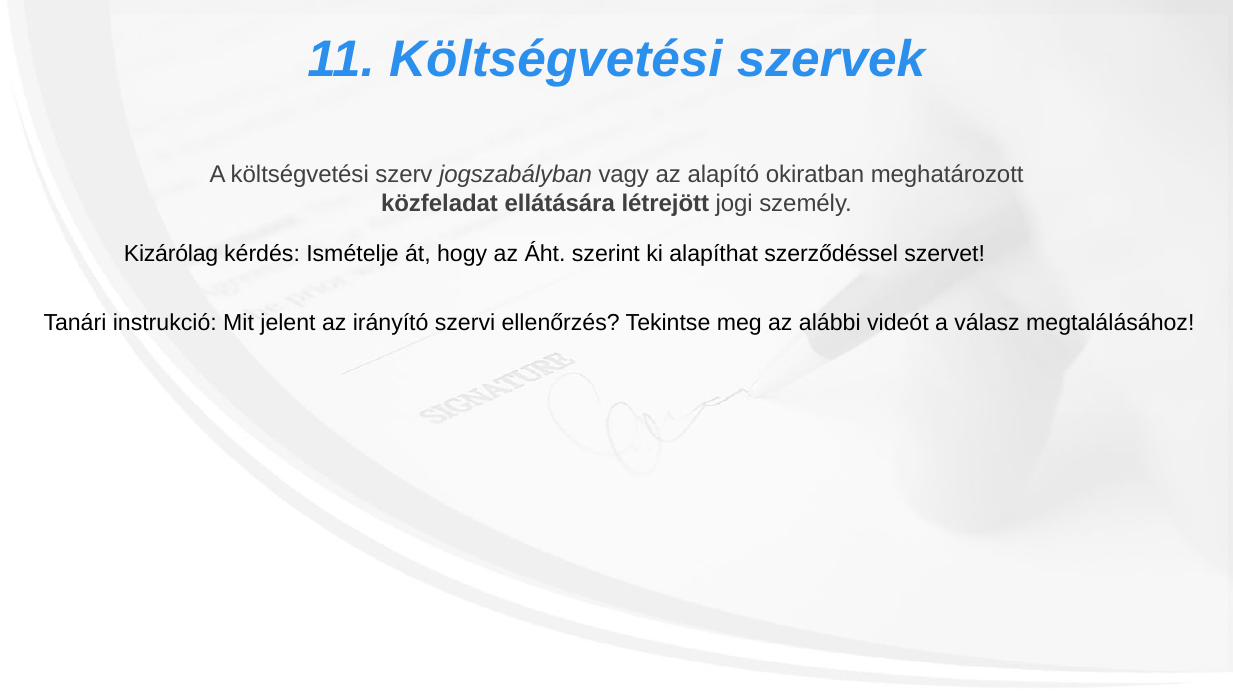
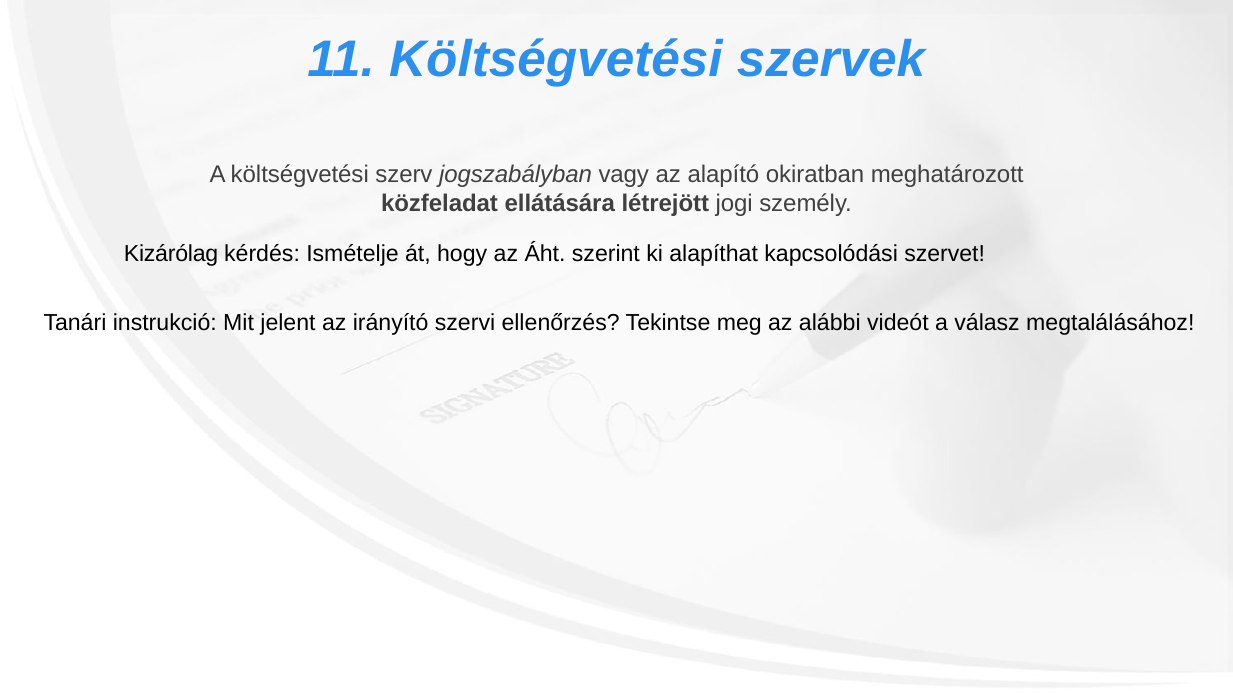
szerződéssel: szerződéssel -> kapcsolódási
